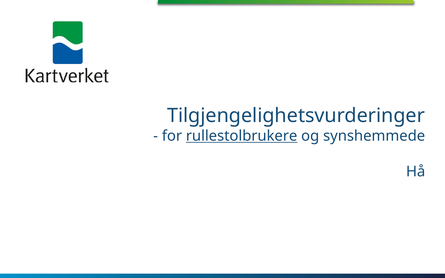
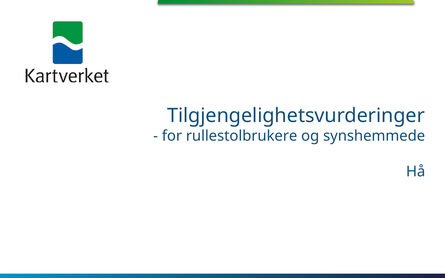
rullestolbrukere underline: present -> none
